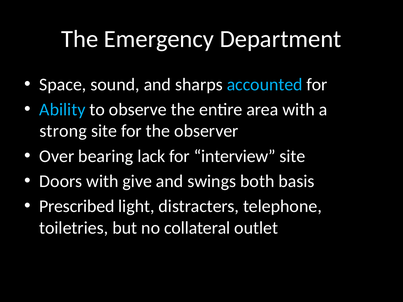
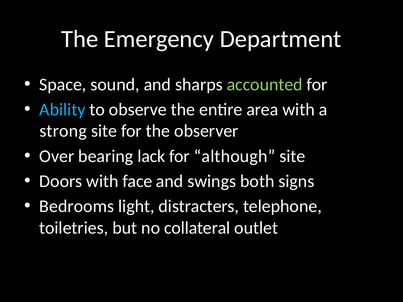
accounted colour: light blue -> light green
interview: interview -> although
give: give -> face
basis: basis -> signs
Prescribed: Prescribed -> Bedrooms
